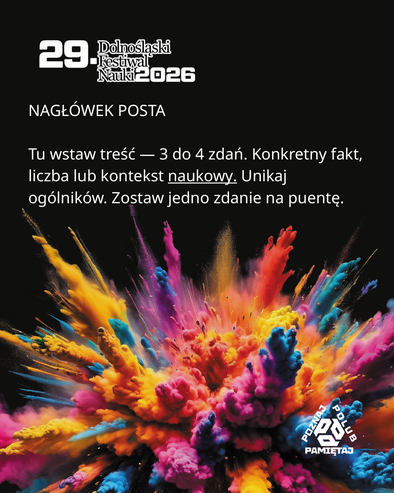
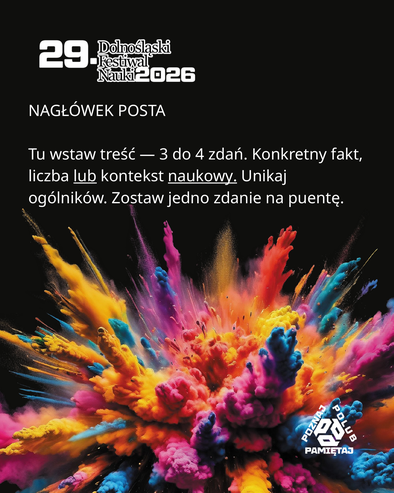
lub underline: none -> present
